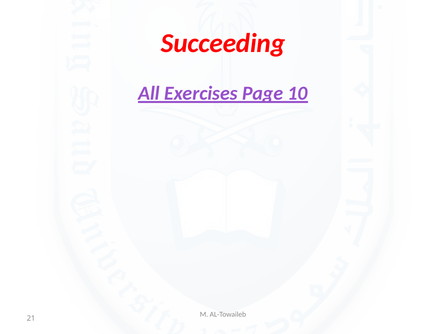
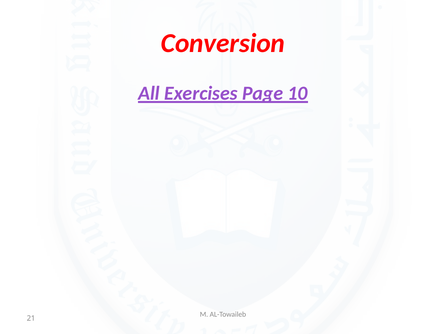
Succeeding: Succeeding -> Conversion
